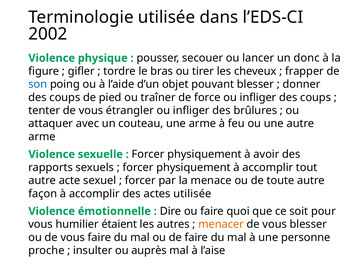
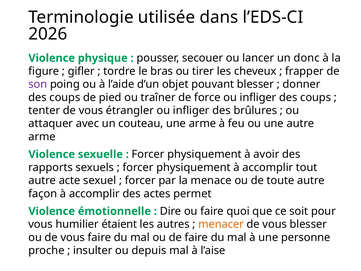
2002: 2002 -> 2026
son colour: blue -> purple
actes utilisée: utilisée -> permet
auprès: auprès -> depuis
